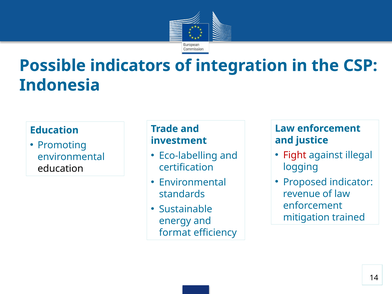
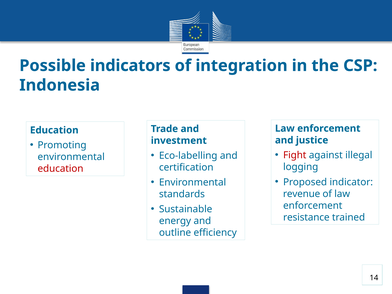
education at (61, 169) colour: black -> red
mitigation: mitigation -> resistance
format: format -> outline
